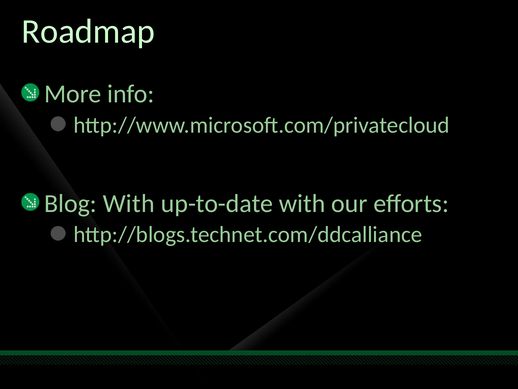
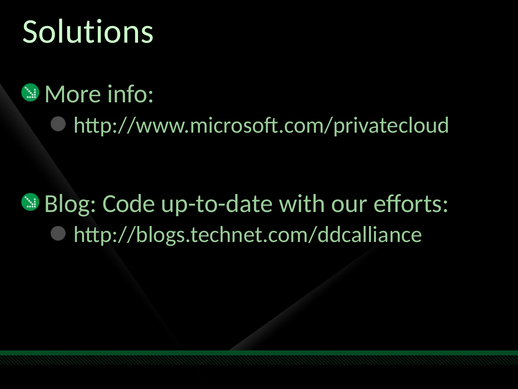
Roadmap: Roadmap -> Solutions
Blog With: With -> Code
